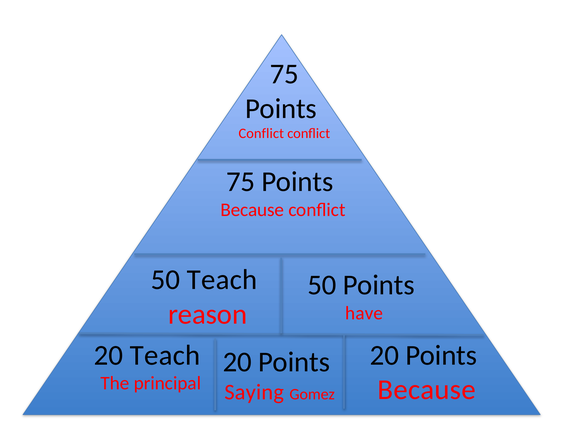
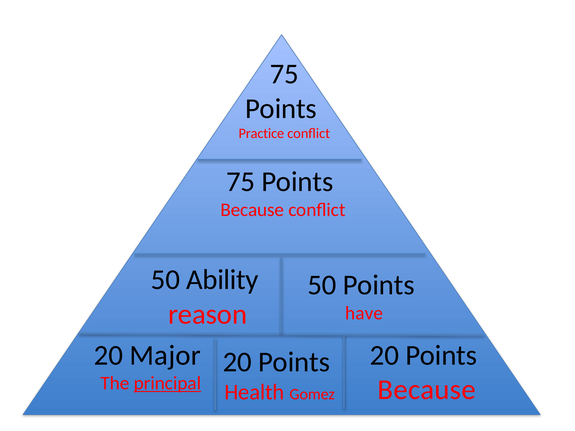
Conflict at (261, 134): Conflict -> Practice
50 Teach: Teach -> Ability
20 Teach: Teach -> Major
principal underline: none -> present
Saying: Saying -> Health
